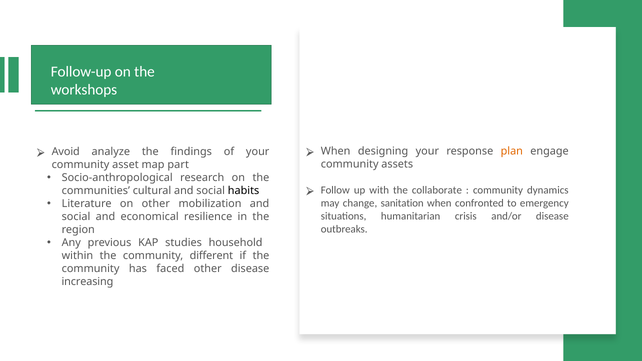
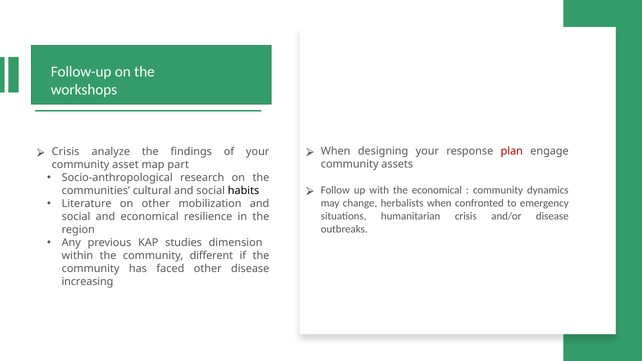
plan colour: orange -> red
Avoid at (66, 152): Avoid -> Crisis
the collaborate: collaborate -> economical
sanitation: sanitation -> herbalists
household: household -> dimension
